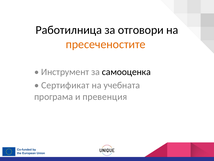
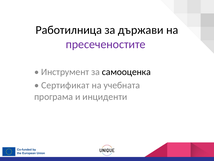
отговори: отговори -> държави
пресеченостите colour: orange -> purple
превенция: превенция -> инциденти
